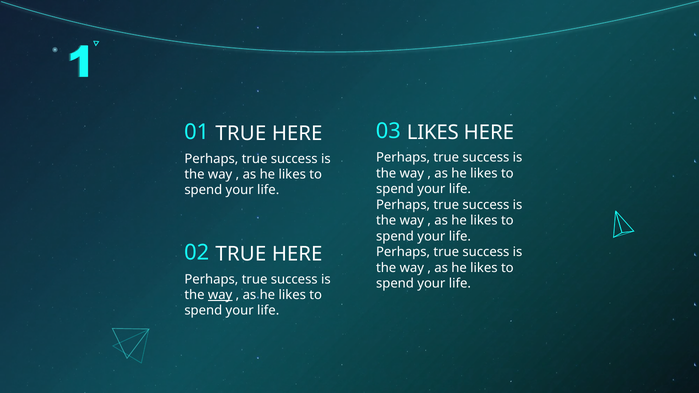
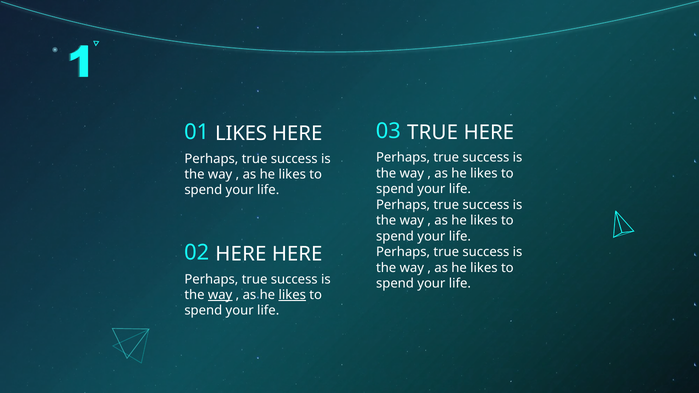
LIKES at (433, 133): LIKES -> TRUE
TRUE at (241, 134): TRUE -> LIKES
TRUE at (241, 254): TRUE -> HERE
likes at (292, 295) underline: none -> present
